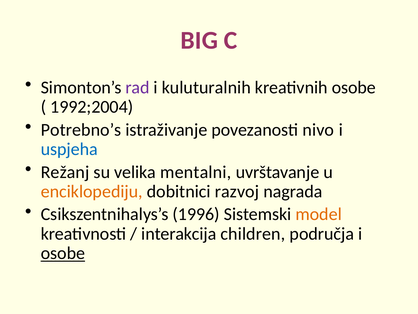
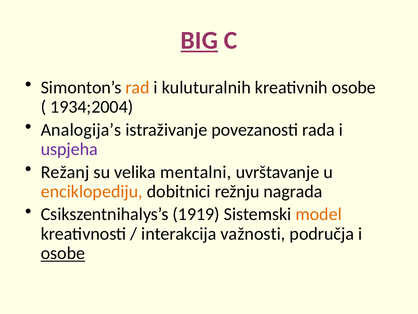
BIG underline: none -> present
rad colour: purple -> orange
1992;2004: 1992;2004 -> 1934;2004
Potrebno’s: Potrebno’s -> Analogija’s
nivo: nivo -> rada
uspjeha colour: blue -> purple
razvoj: razvoj -> režnju
1996: 1996 -> 1919
children: children -> važnosti
